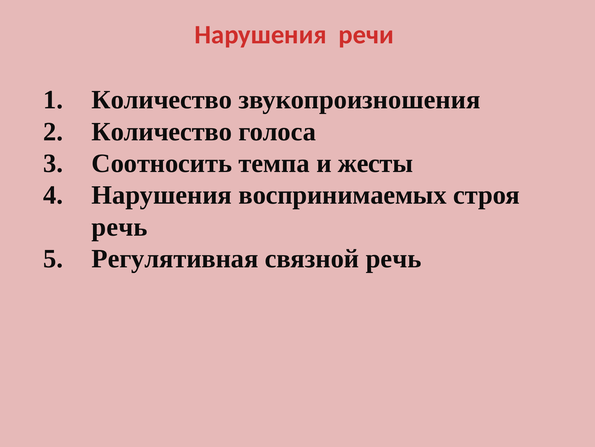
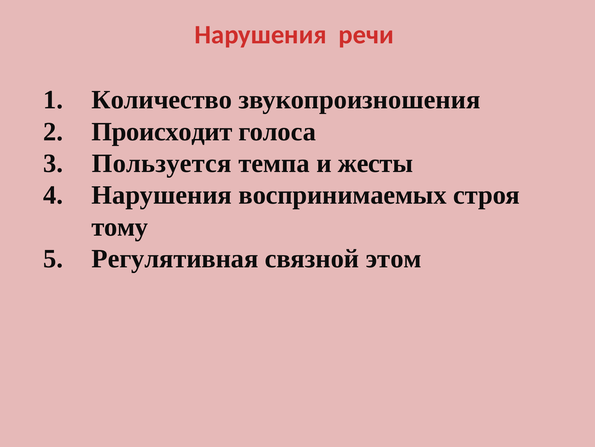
Количество at (162, 131): Количество -> Происходит
Соотносить: Соотносить -> Пользуется
речь at (120, 227): речь -> тому
связной речь: речь -> этом
